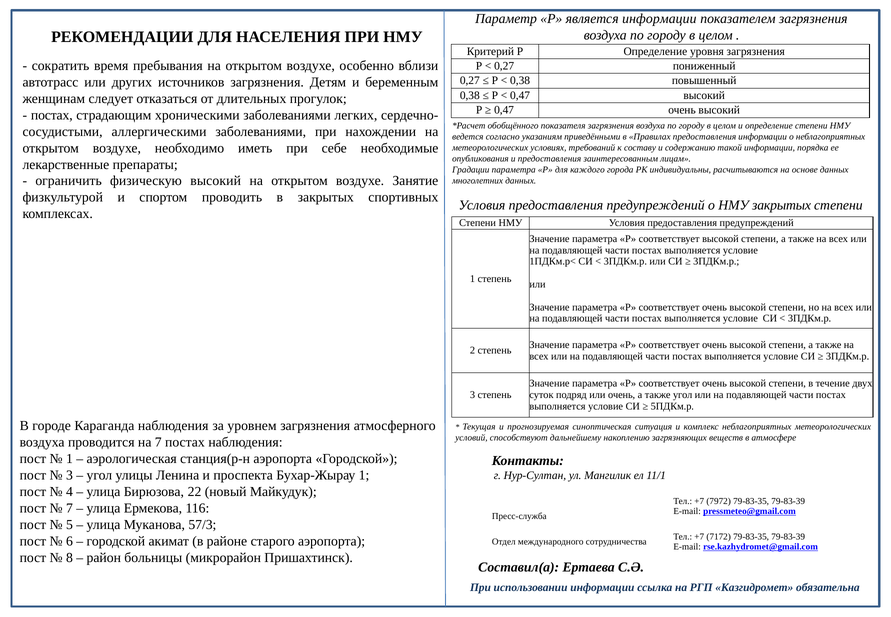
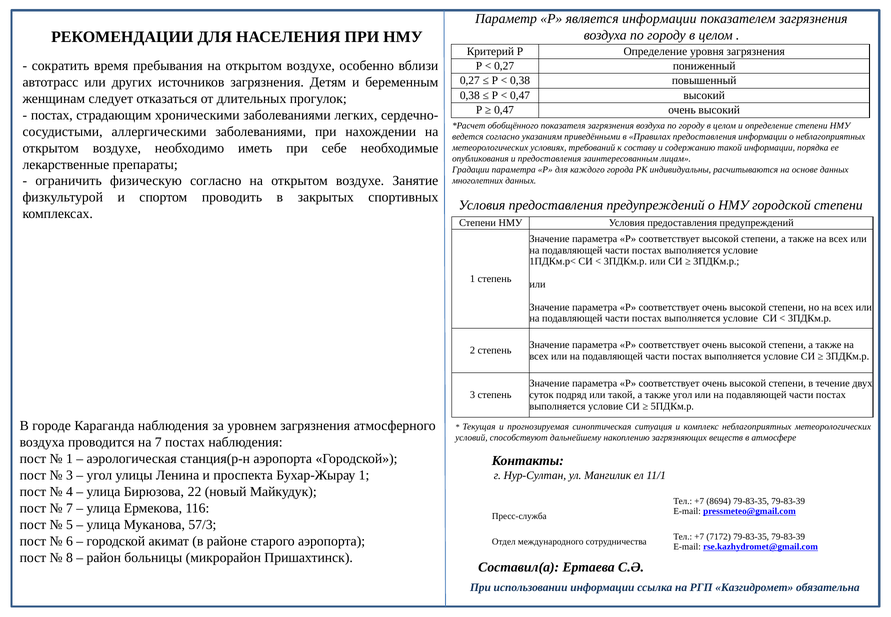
физическую высокий: высокий -> согласно
НМУ закрытых: закрытых -> городской
или очень: очень -> такой
7972: 7972 -> 8694
